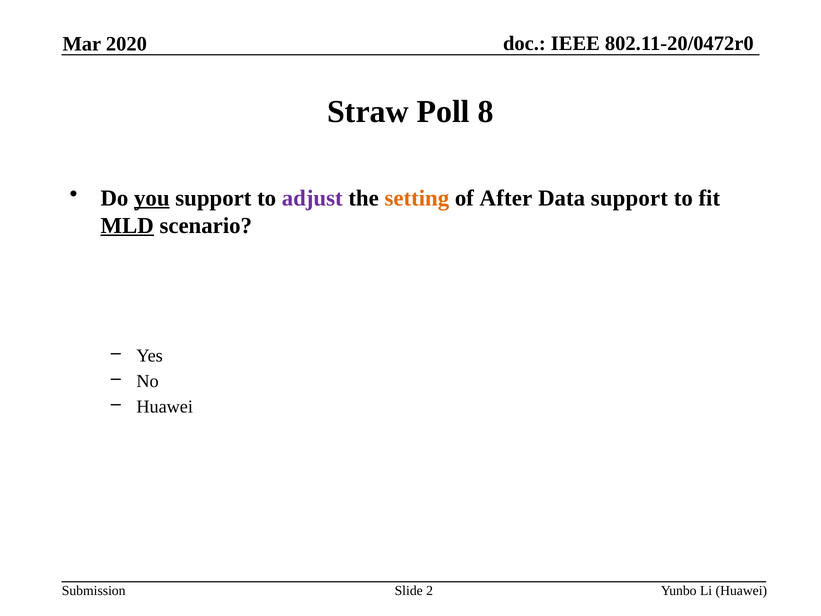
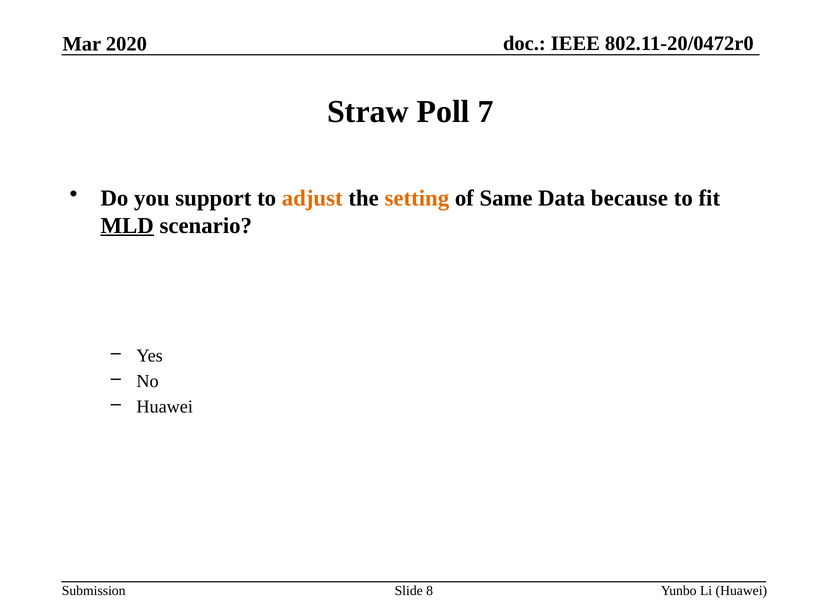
8: 8 -> 7
you underline: present -> none
adjust colour: purple -> orange
After: After -> Same
Data support: support -> because
2: 2 -> 8
